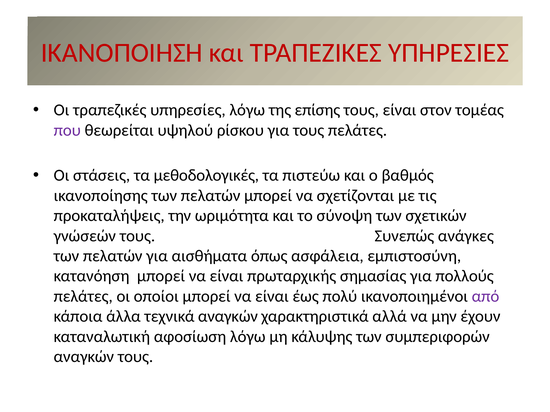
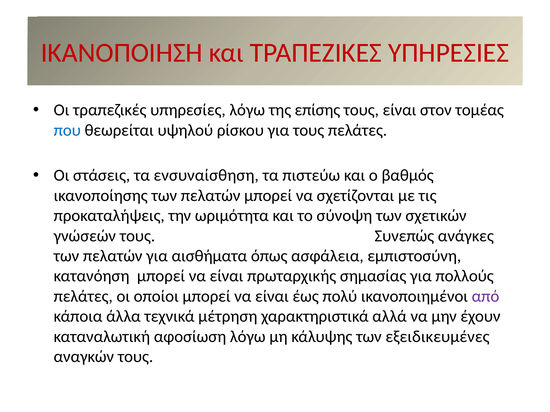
που colour: purple -> blue
μεθοδολογικές: μεθοδολογικές -> ενσυναίσθηση
τεχνικά αναγκών: αναγκών -> μέτρηση
συμπεριφορών: συμπεριφορών -> εξειδικευμένες
